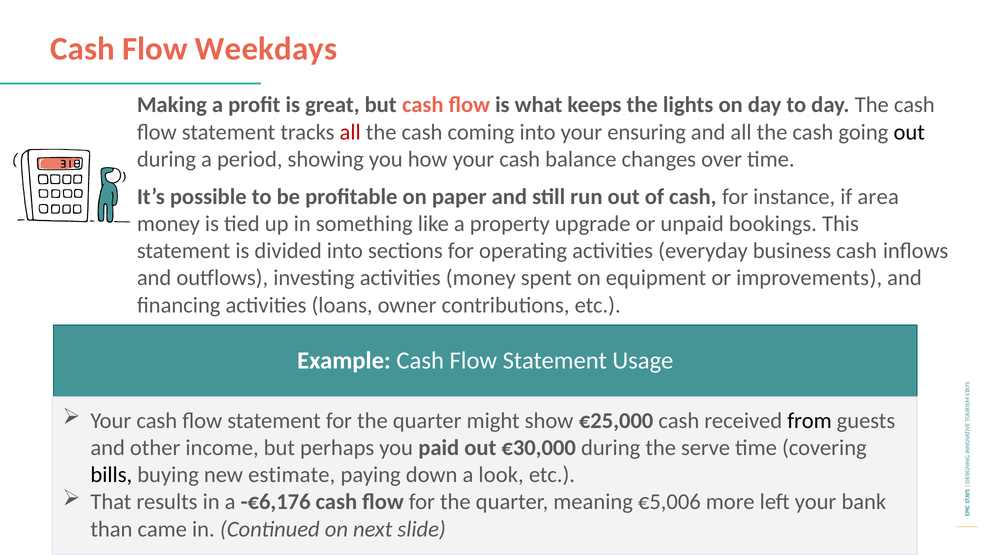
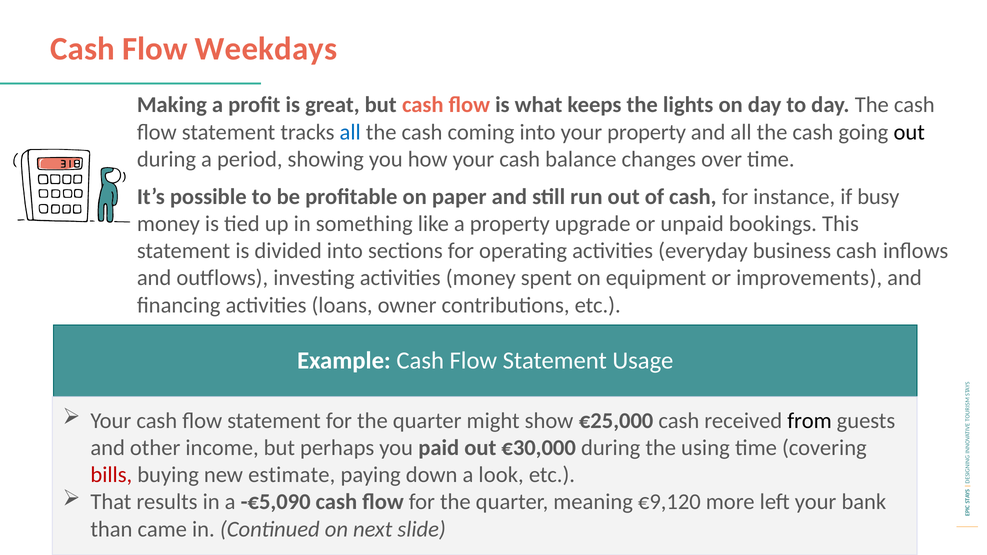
all at (350, 132) colour: red -> blue
your ensuring: ensuring -> property
area: area -> busy
serve: serve -> using
bills colour: black -> red
-€6,176: -€6,176 -> -€5,090
€5,006: €5,006 -> €9,120
